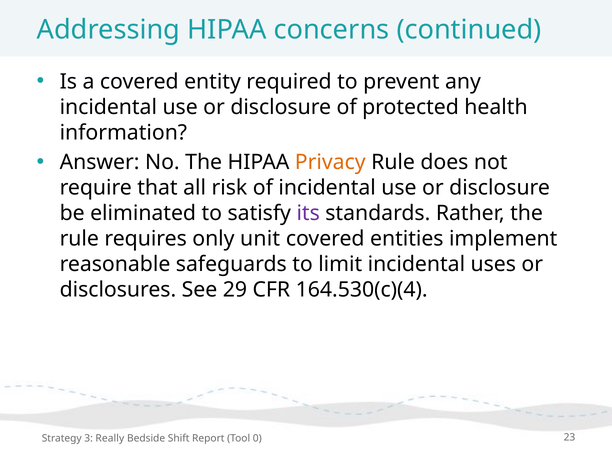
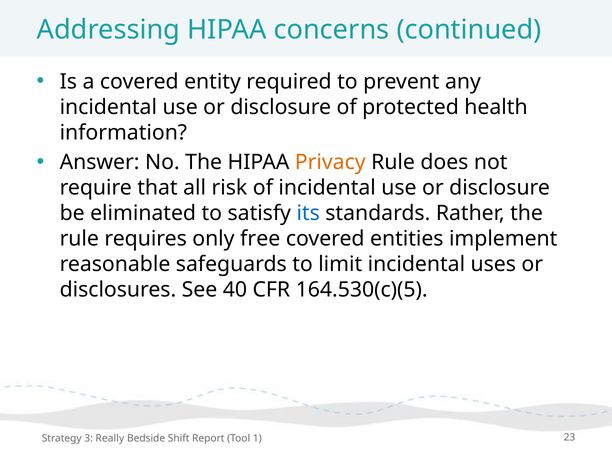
its colour: purple -> blue
unit: unit -> free
29: 29 -> 40
164.530(c)(4: 164.530(c)(4 -> 164.530(c)(5
0: 0 -> 1
